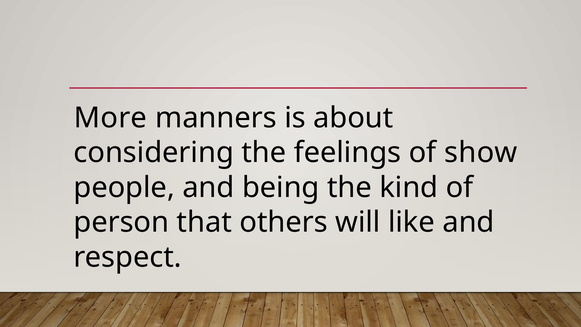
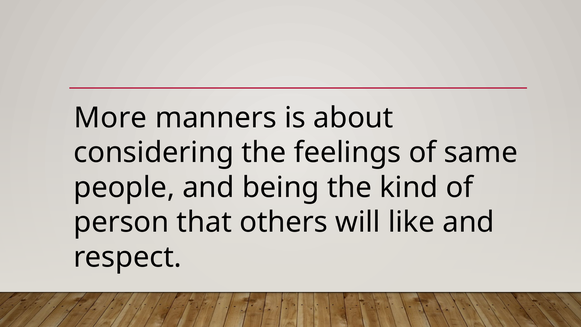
show: show -> same
